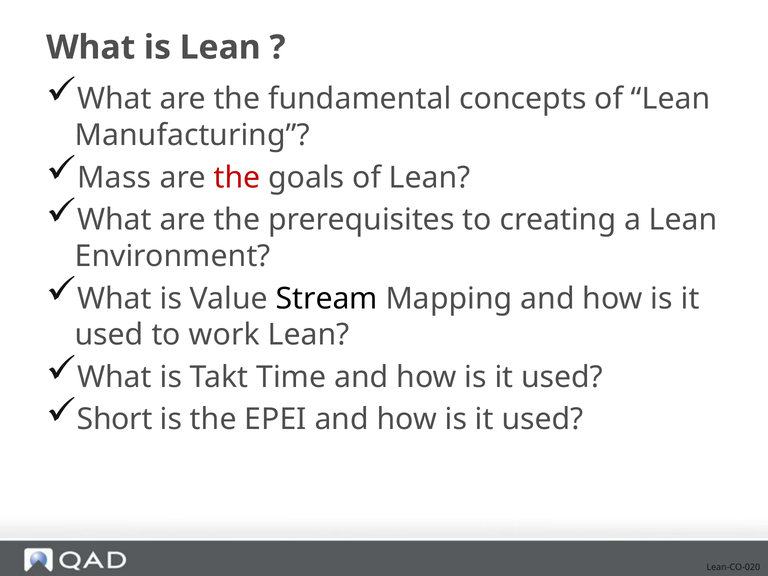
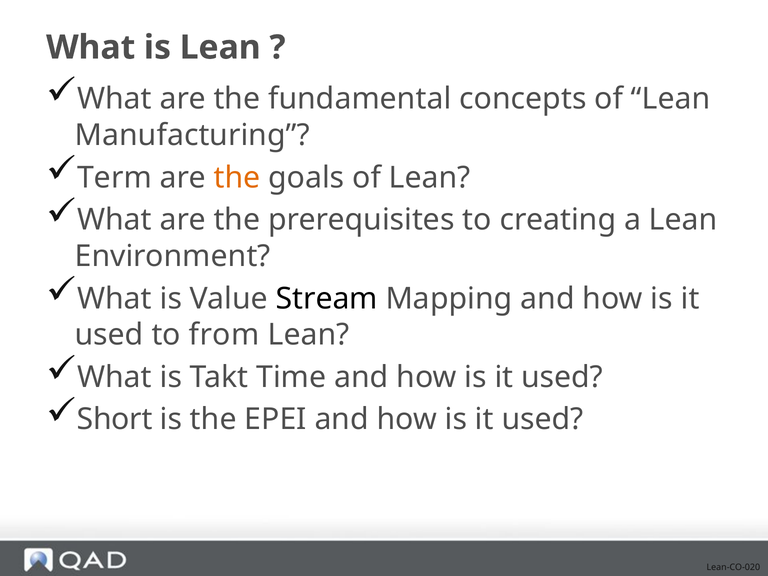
Mass: Mass -> Term
the at (237, 178) colour: red -> orange
work: work -> from
